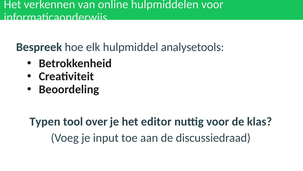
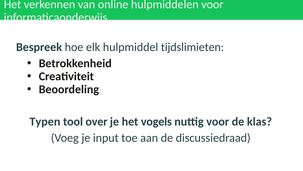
analysetools: analysetools -> tijdslimieten
editor: editor -> vogels
